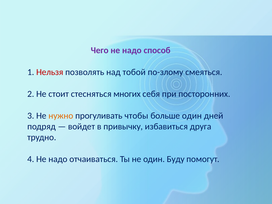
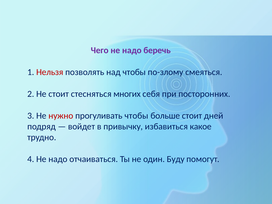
способ: способ -> беречь
над тобой: тобой -> чтобы
нужно colour: orange -> red
больше один: один -> стоит
друга: друга -> какое
